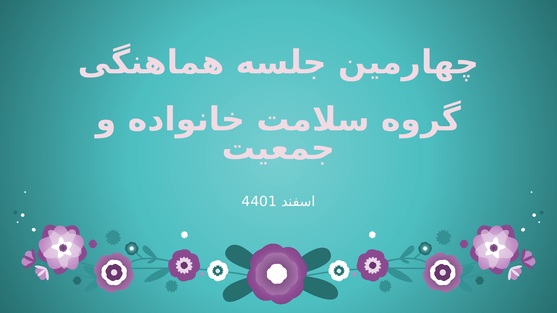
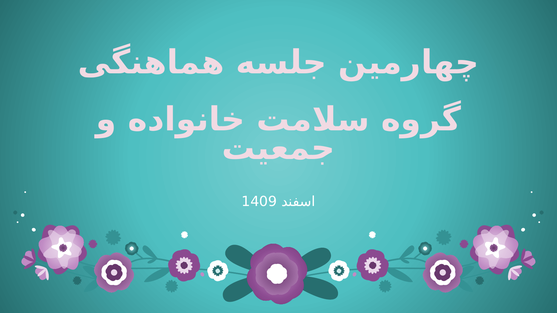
4401: 4401 -> 1409
